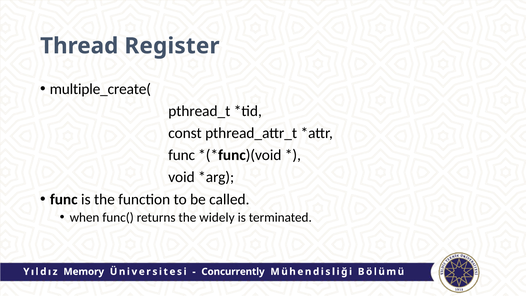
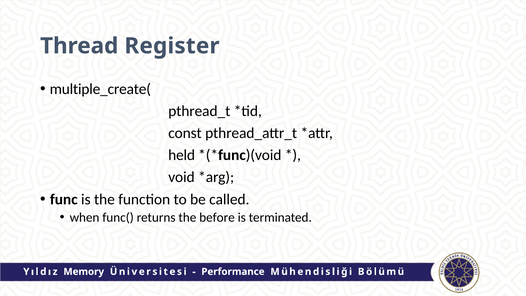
func at (182, 155): func -> held
widely: widely -> before
Concurrently: Concurrently -> Performance
